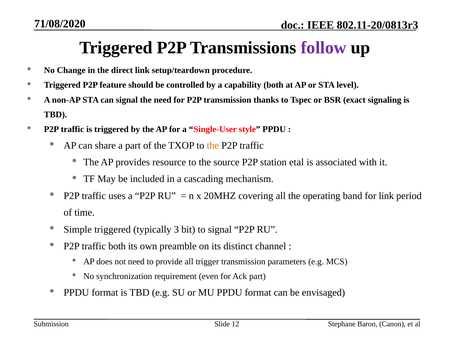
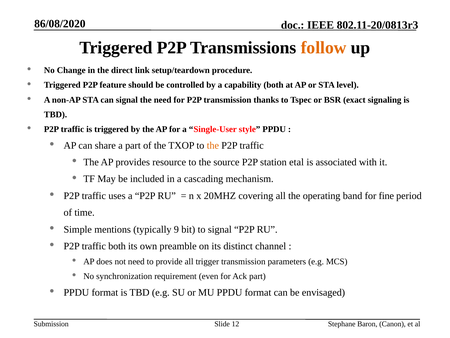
71/08/2020: 71/08/2020 -> 86/08/2020
follow colour: purple -> orange
for link: link -> fine
Simple triggered: triggered -> mentions
3: 3 -> 9
